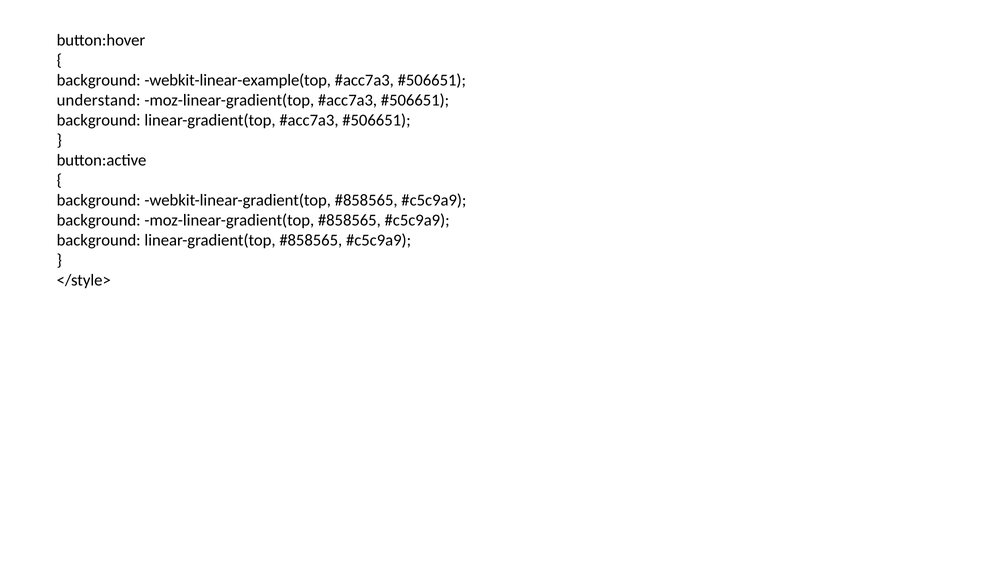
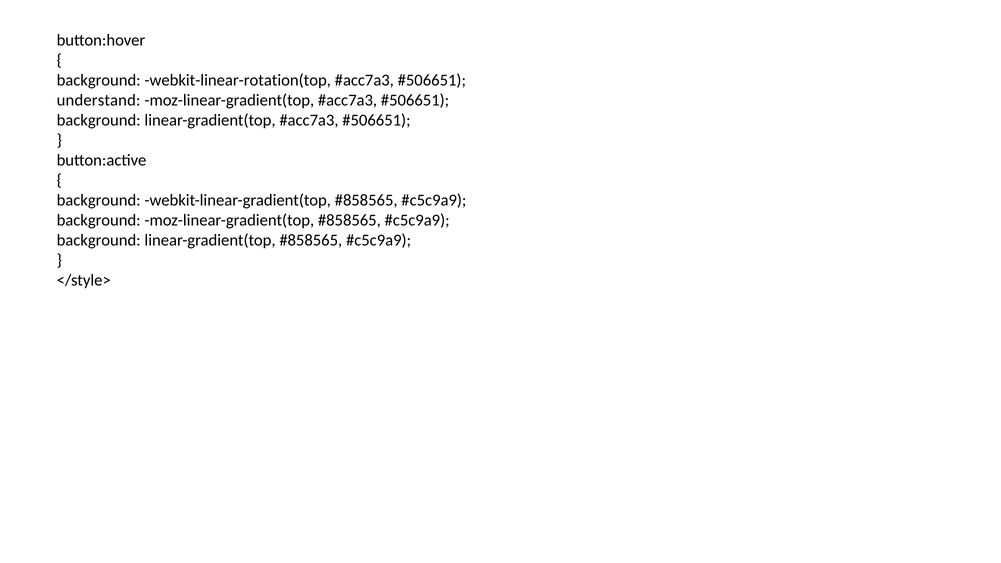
webkit-linear-example(top: webkit-linear-example(top -> webkit-linear-rotation(top
